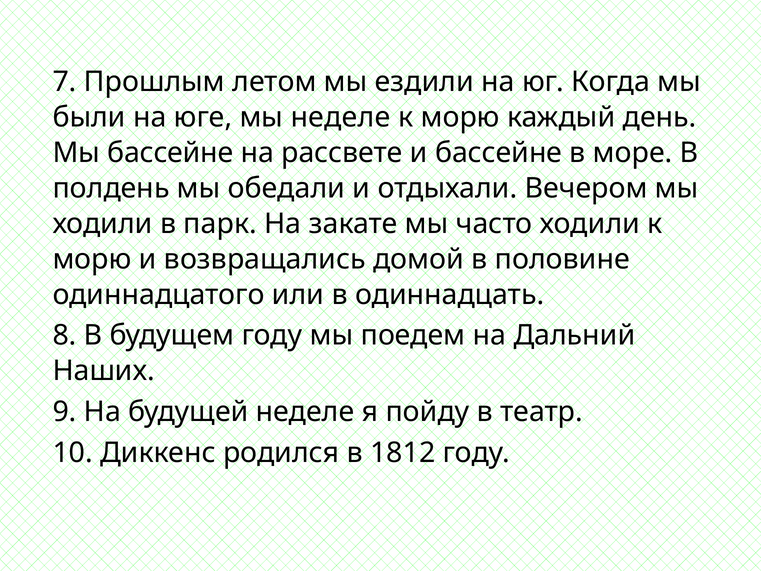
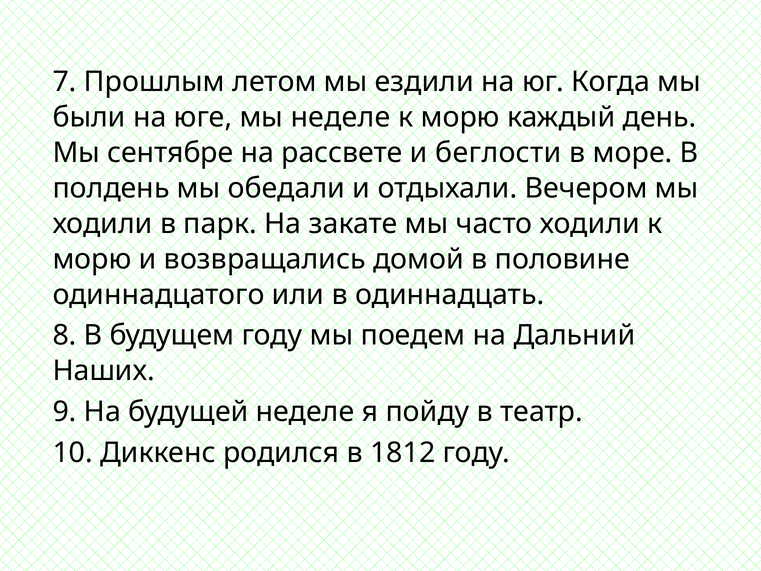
Мы бассейне: бассейне -> сентябре
и бассейне: бассейне -> беглости
